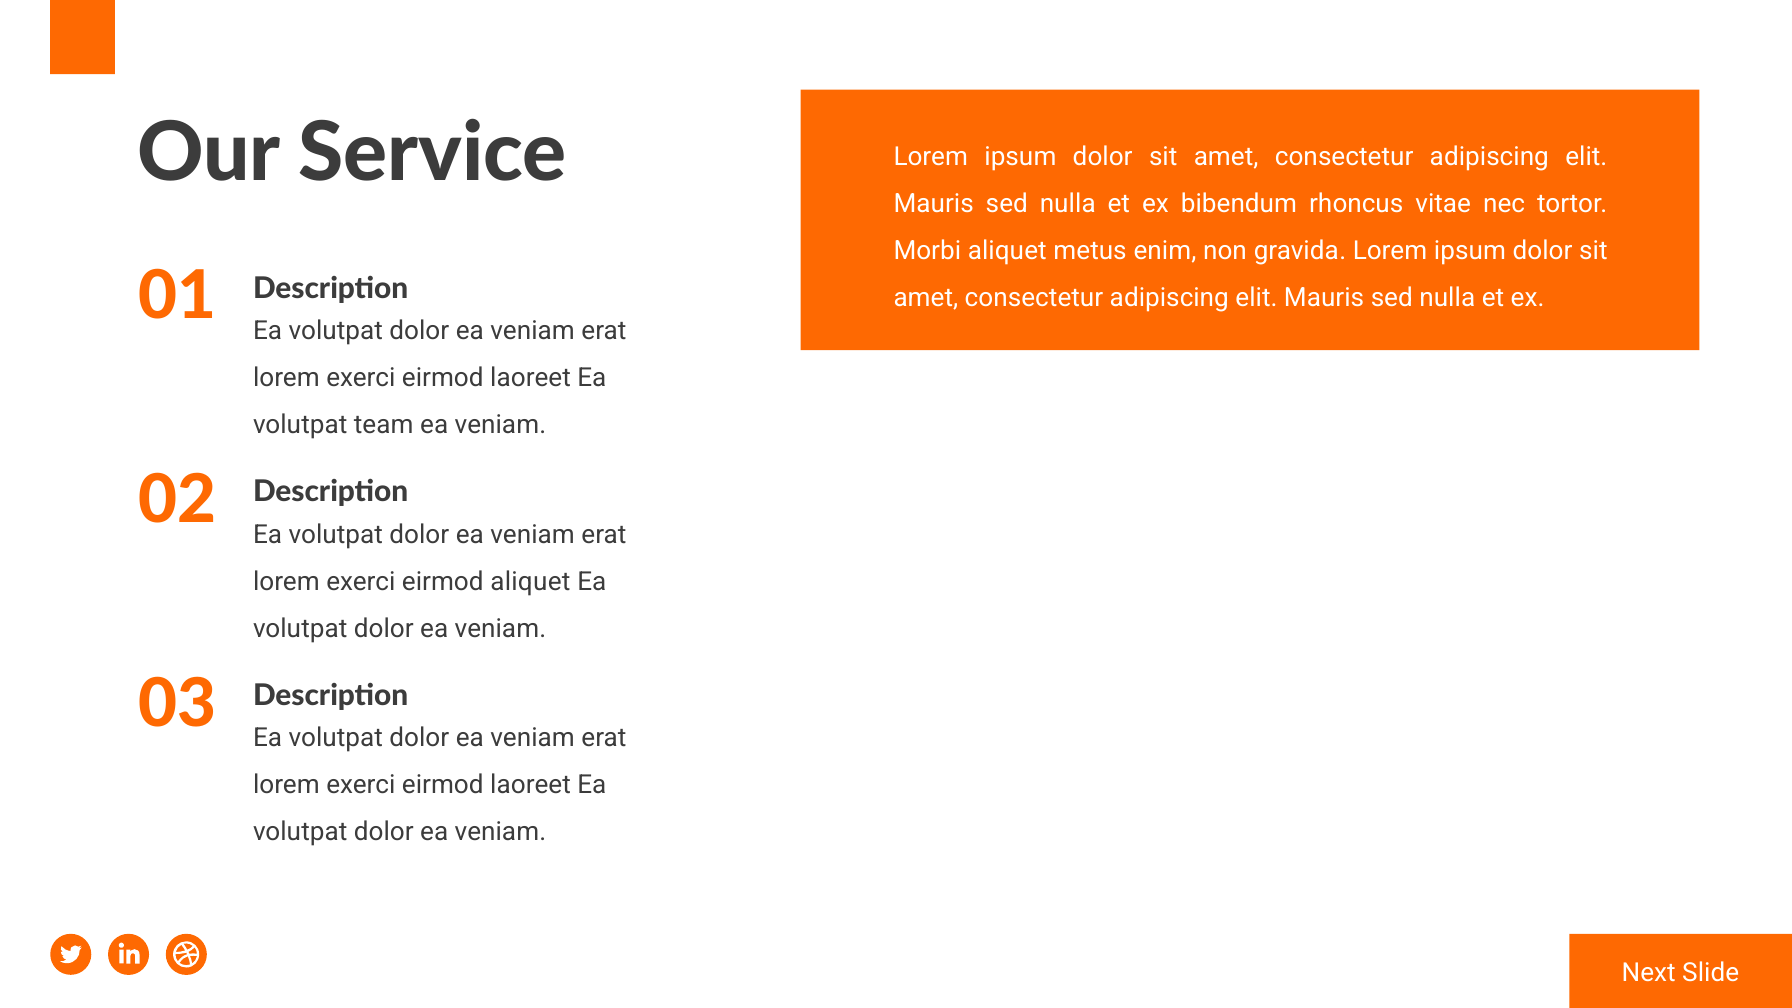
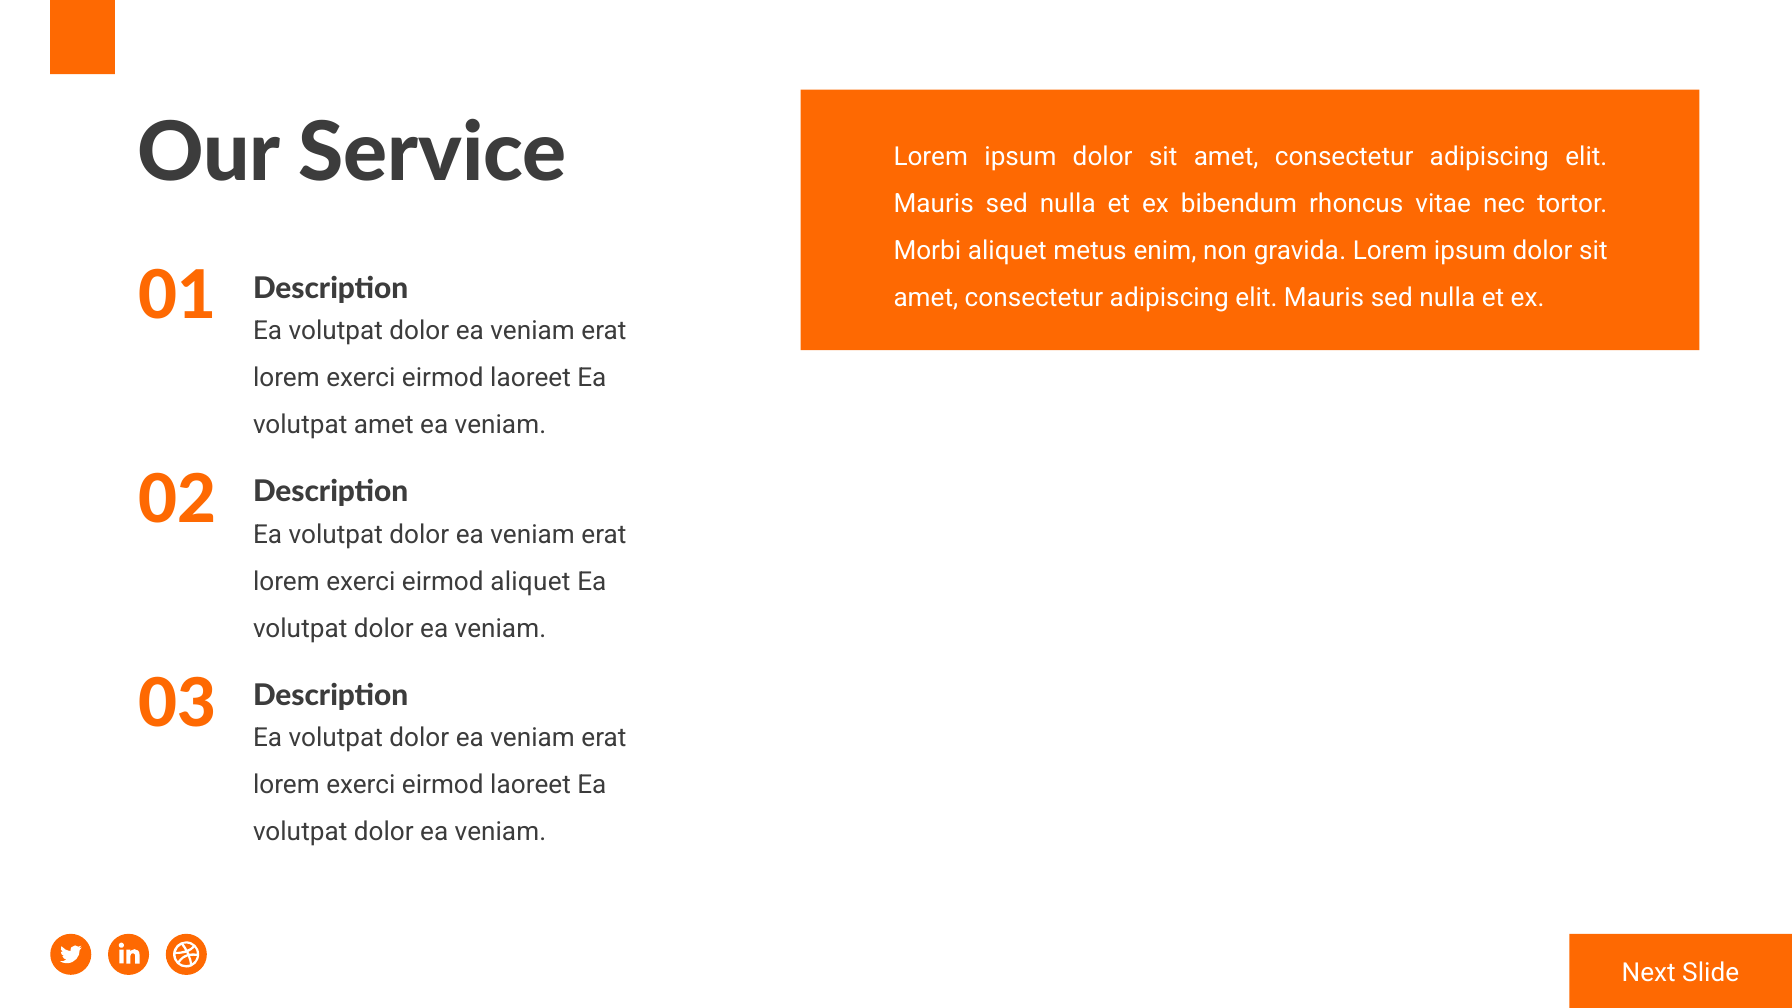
volutpat team: team -> amet
